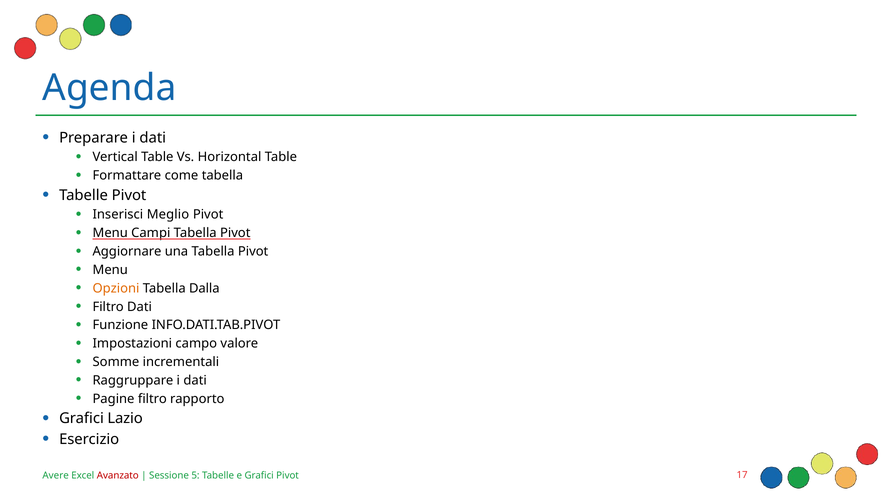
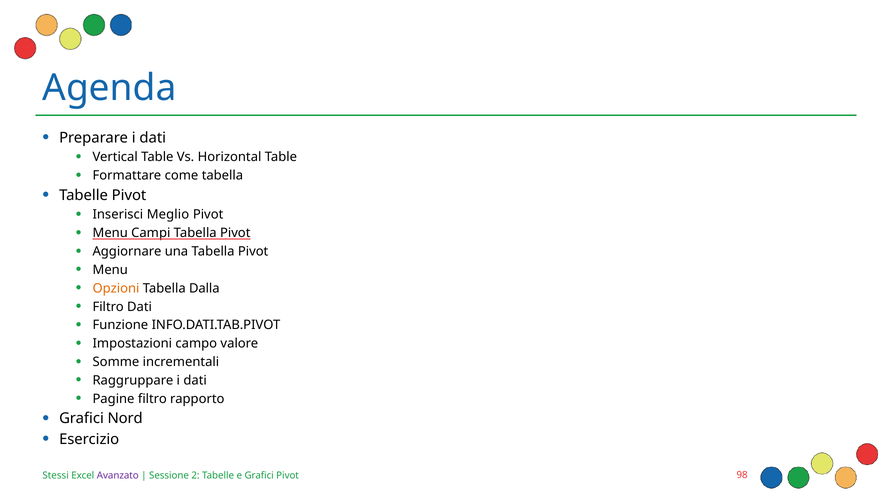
Lazio: Lazio -> Nord
Avere: Avere -> Stessi
Avanzato colour: red -> purple
5: 5 -> 2
17: 17 -> 98
